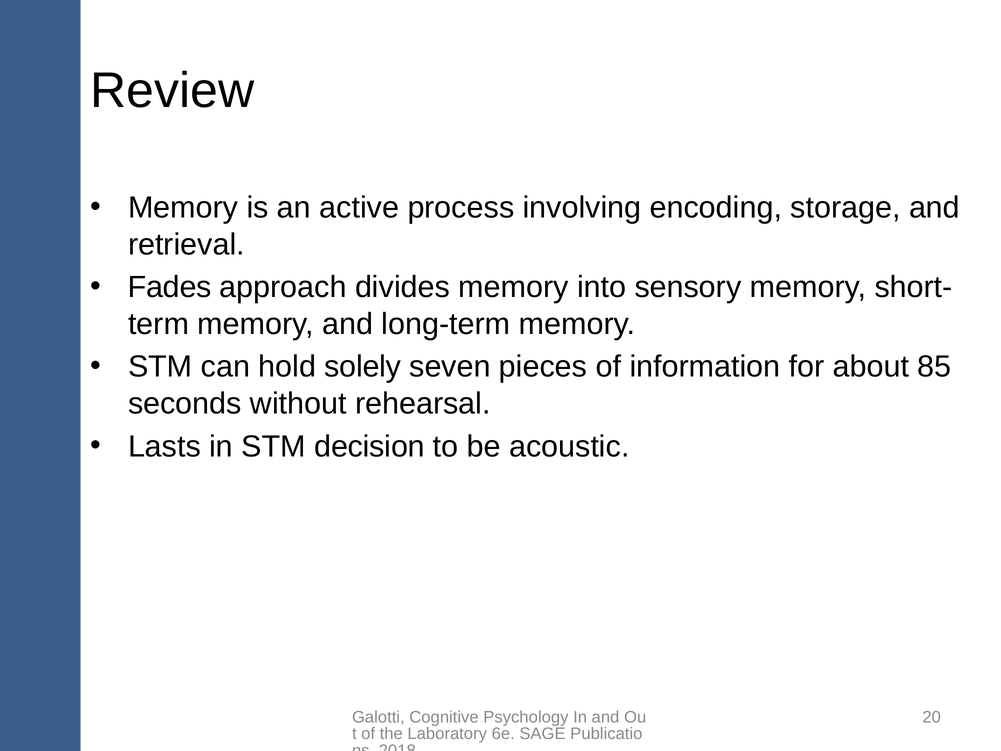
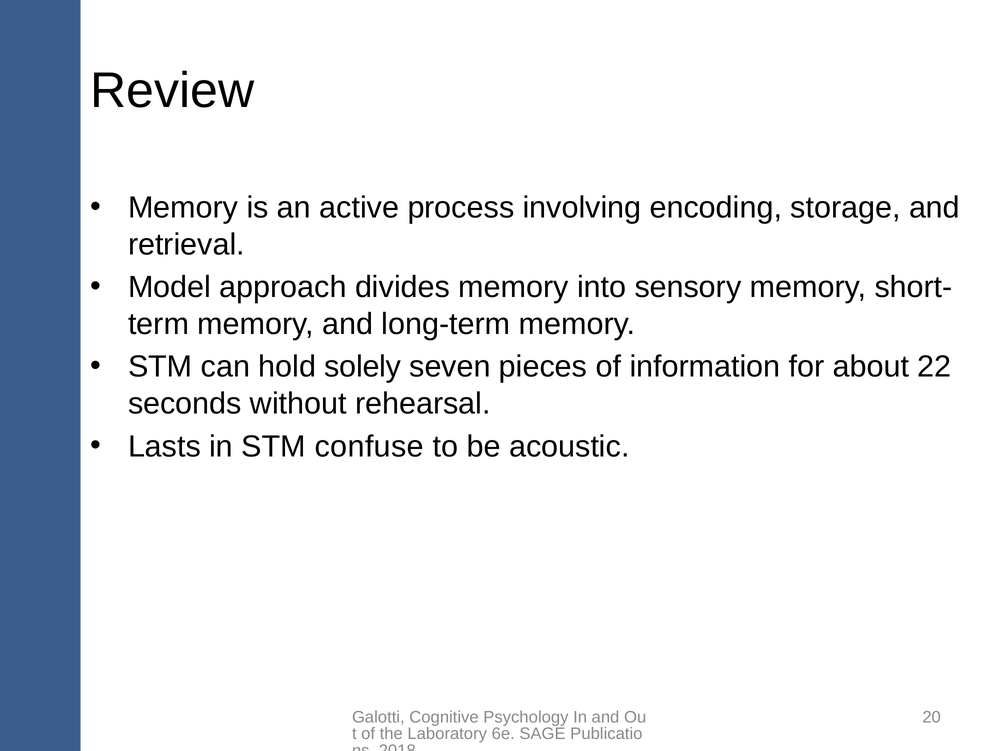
Fades: Fades -> Model
85: 85 -> 22
decision: decision -> confuse
